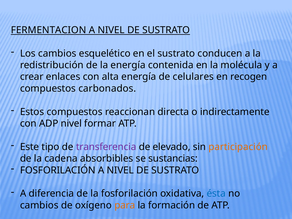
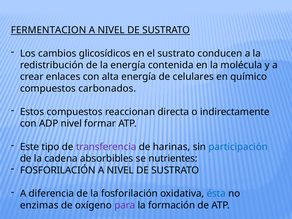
esquelético: esquelético -> glicosídicos
recogen: recogen -> químico
elevado: elevado -> harinas
participación colour: orange -> blue
sustancias: sustancias -> nutrientes
cambios at (39, 205): cambios -> enzimas
para colour: orange -> purple
